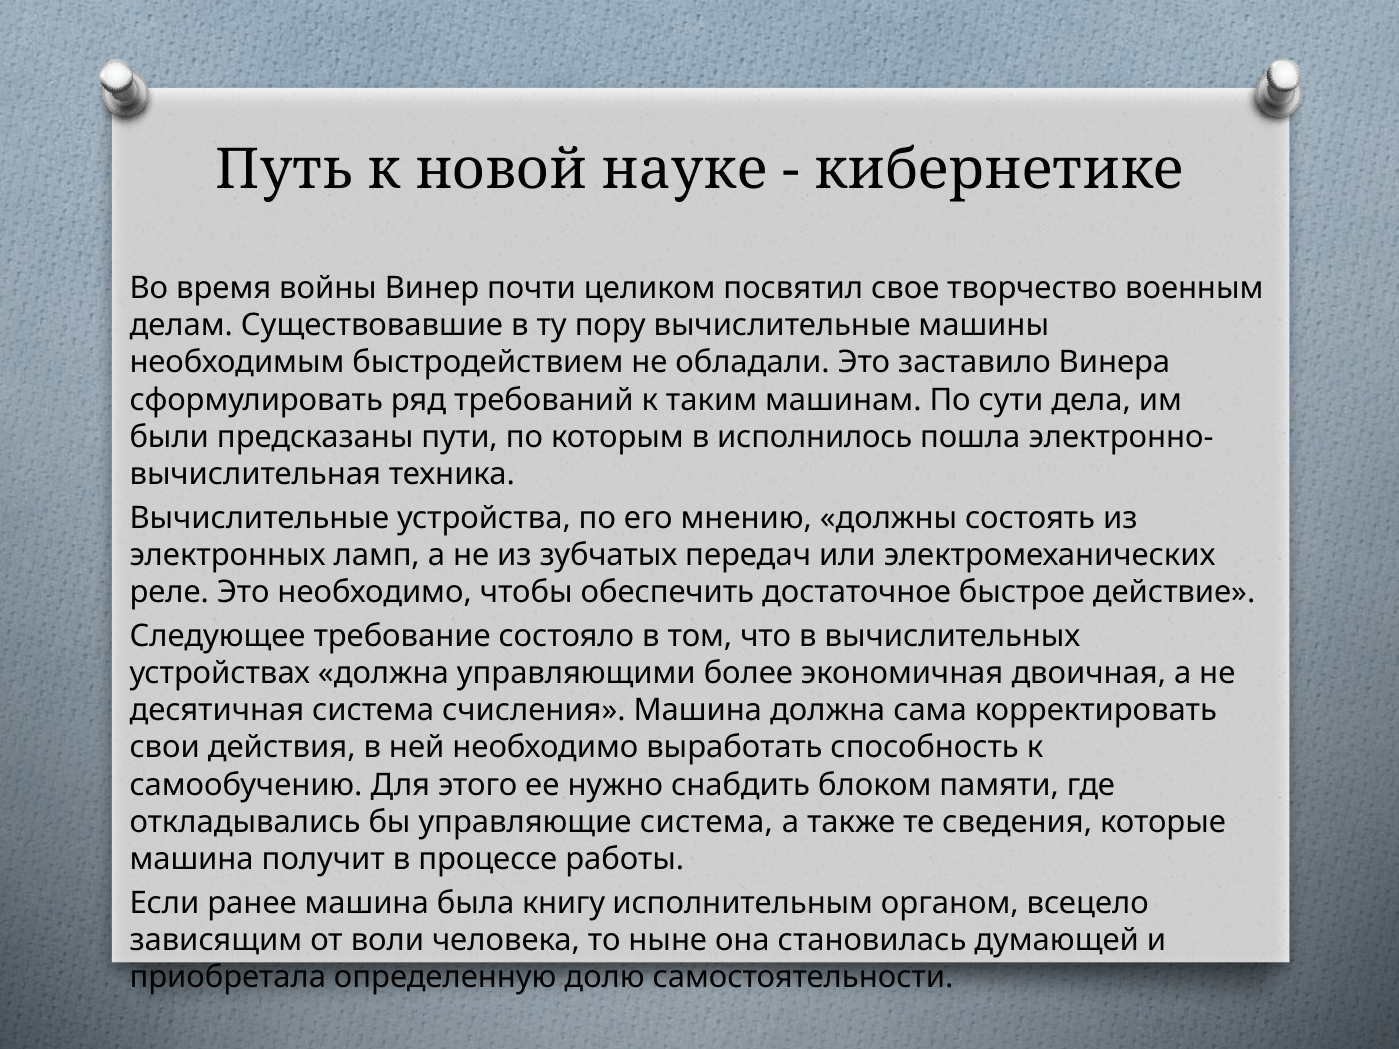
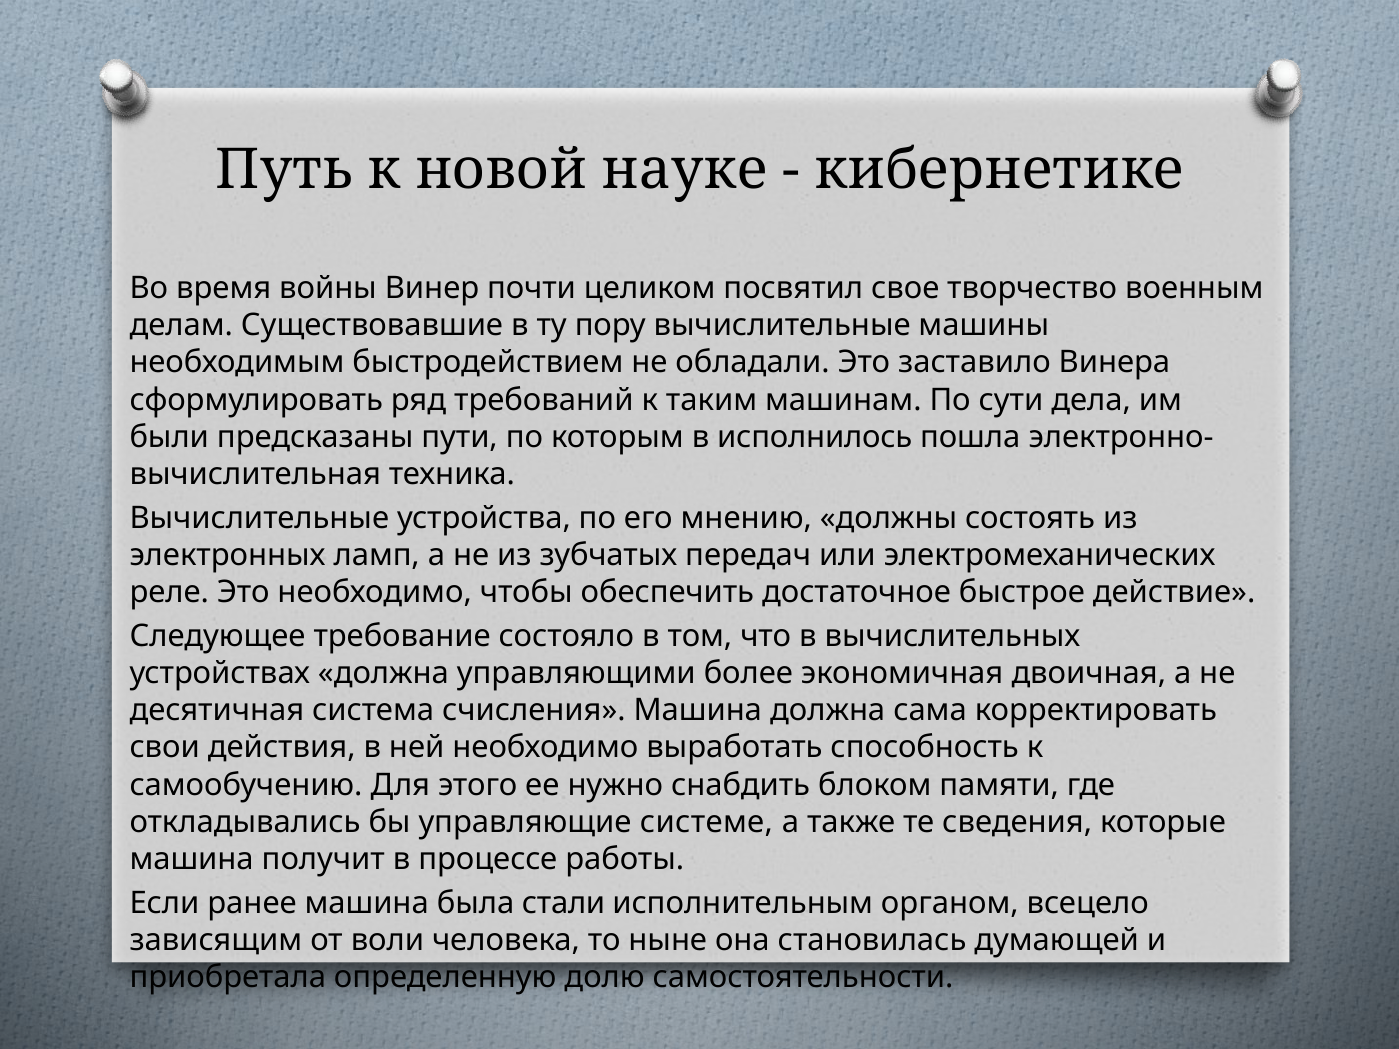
управляющие система: система -> системе
книгу: книгу -> стали
